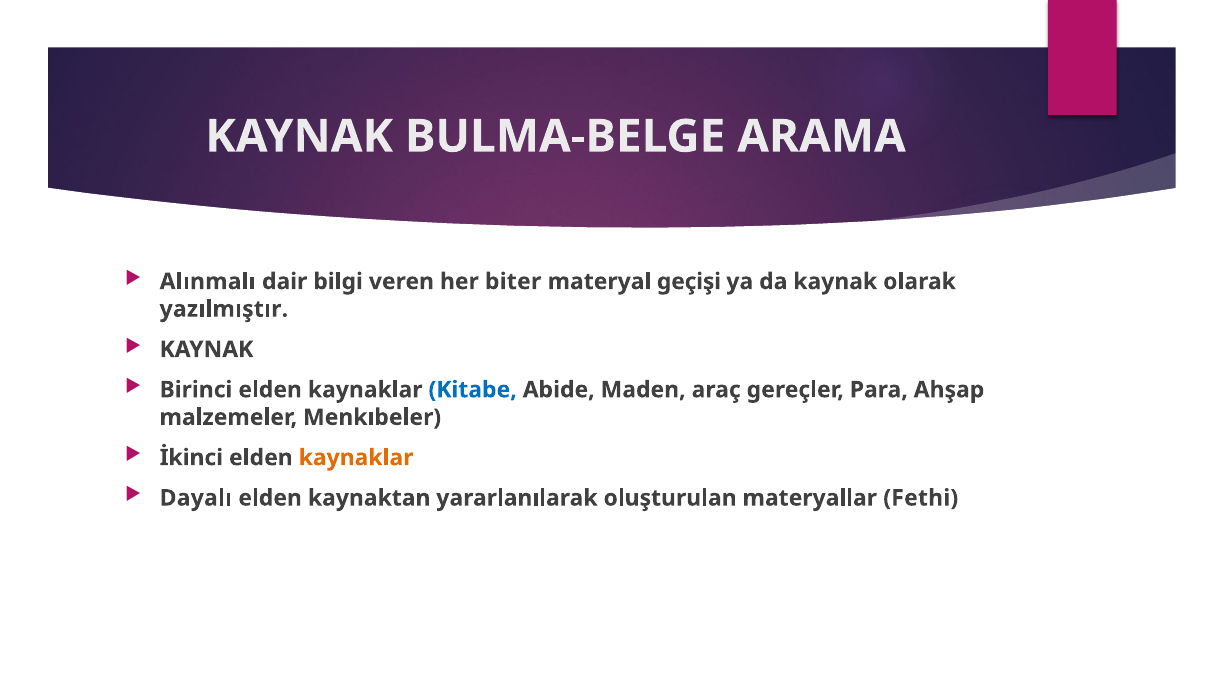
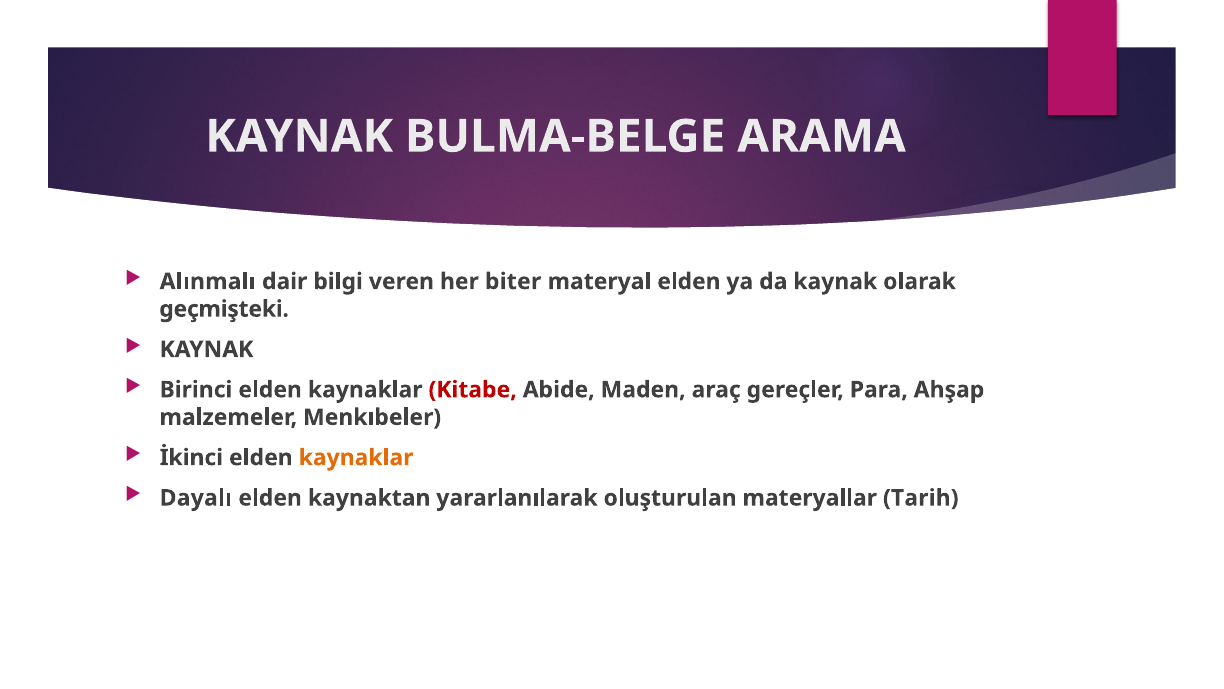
materyal geçişi: geçişi -> elden
yazılmıştır: yazılmıştır -> geçmişteki
Kitabe colour: blue -> red
Fethi: Fethi -> Tarih
